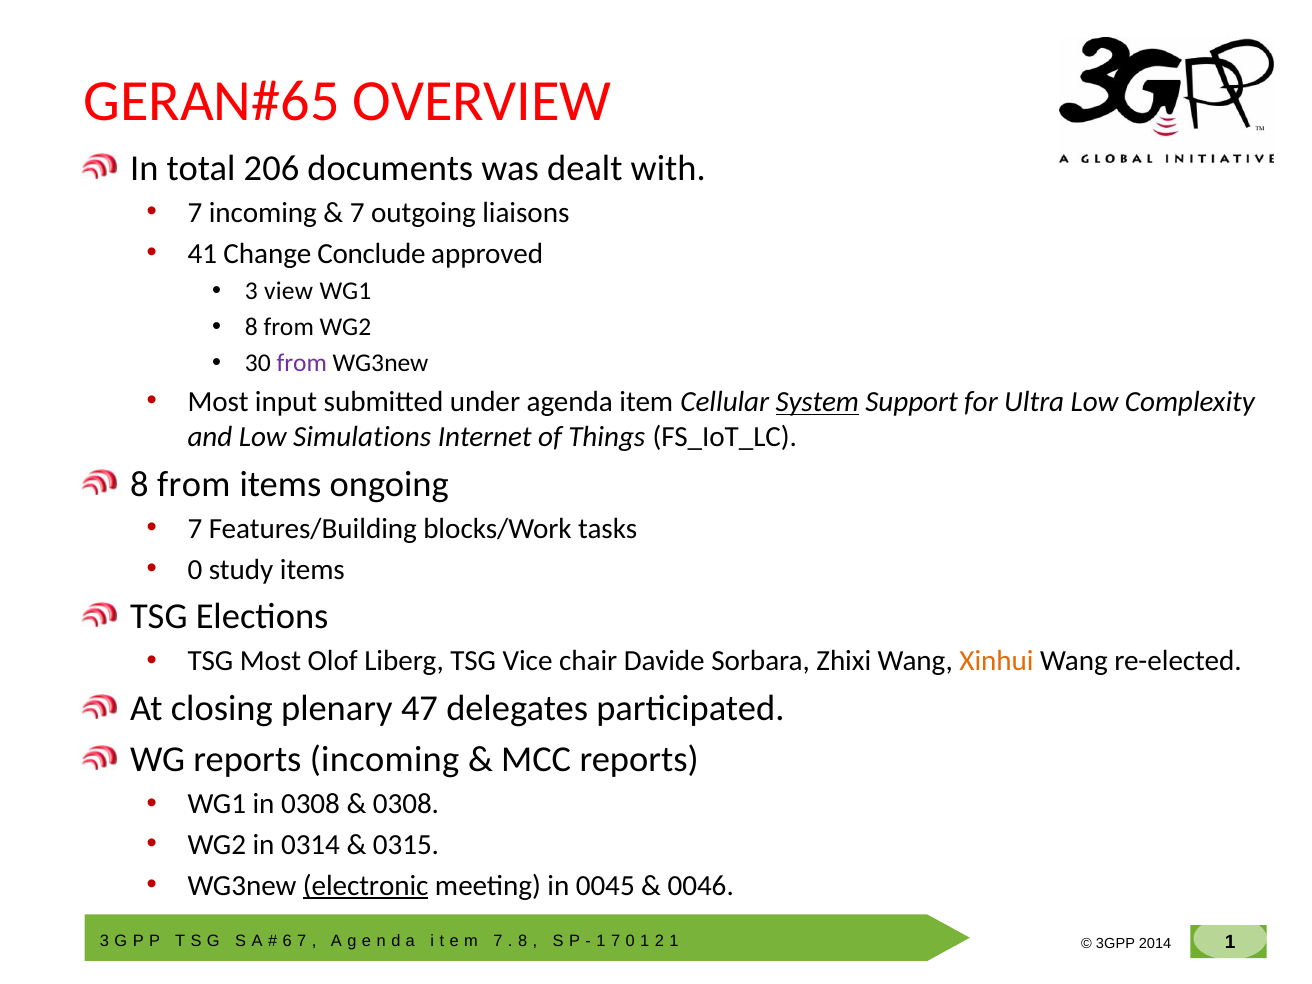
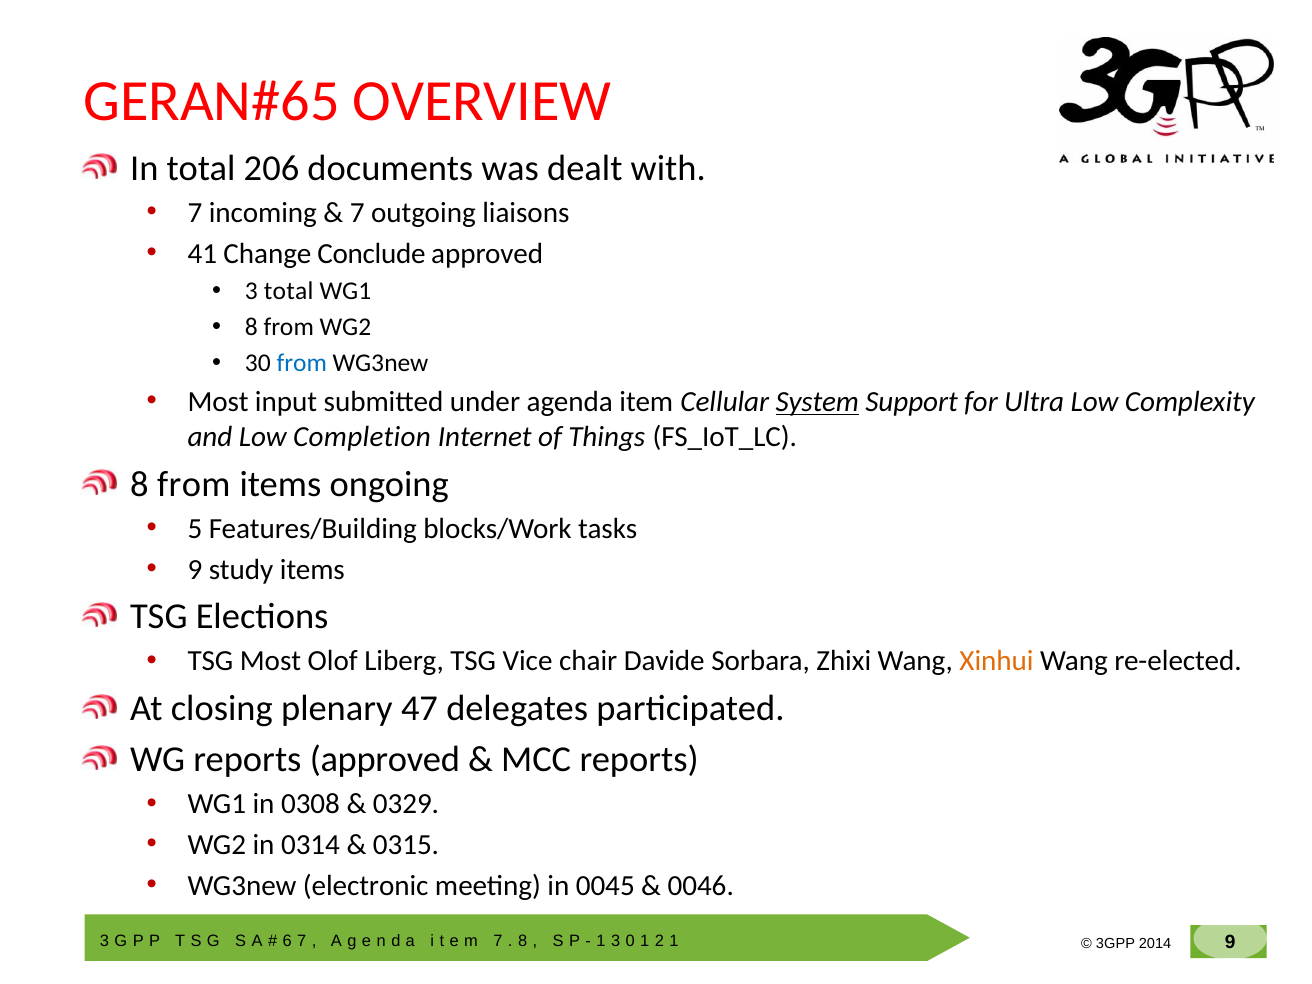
3 view: view -> total
from at (302, 363) colour: purple -> blue
Simulations: Simulations -> Completion
7 at (195, 529): 7 -> 5
0 at (195, 569): 0 -> 9
reports incoming: incoming -> approved
0308 at (406, 804): 0308 -> 0329
electronic underline: present -> none
7 at (616, 941): 7 -> 3
1 at (1230, 943): 1 -> 9
